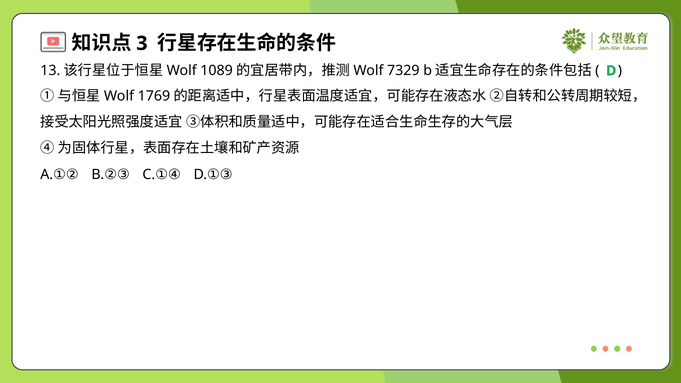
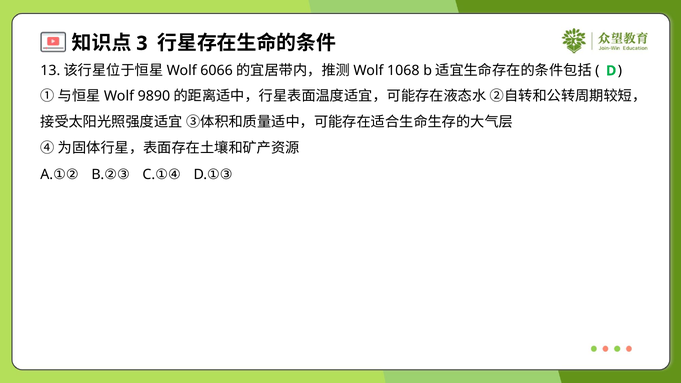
1089: 1089 -> 6066
7329: 7329 -> 1068
1769: 1769 -> 9890
